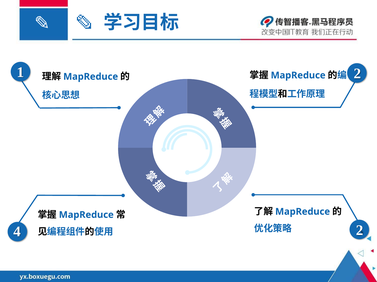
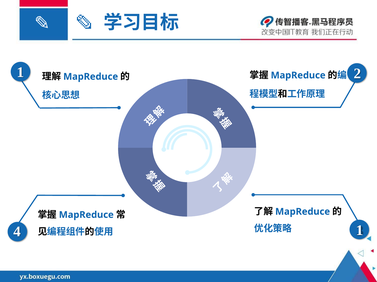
2 at (360, 231): 2 -> 1
